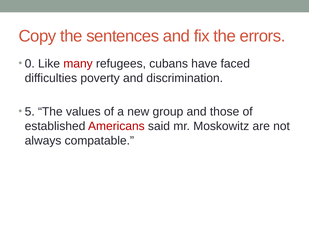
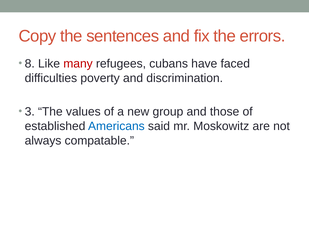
0: 0 -> 8
5: 5 -> 3
Americans colour: red -> blue
